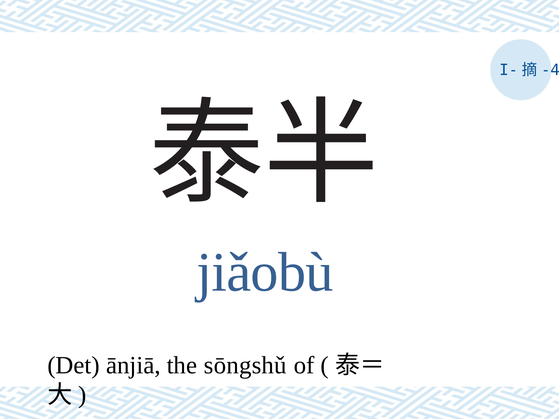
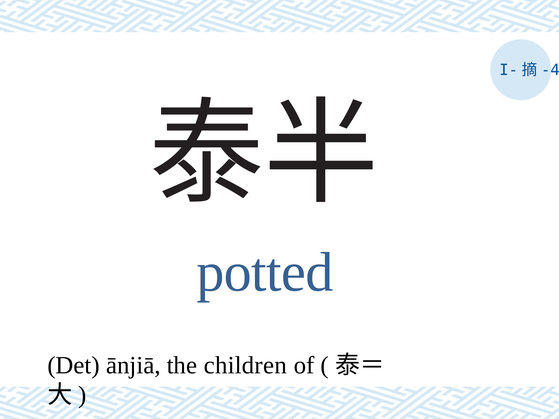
jiǎobù: jiǎobù -> potted
sōngshǔ: sōngshǔ -> children
